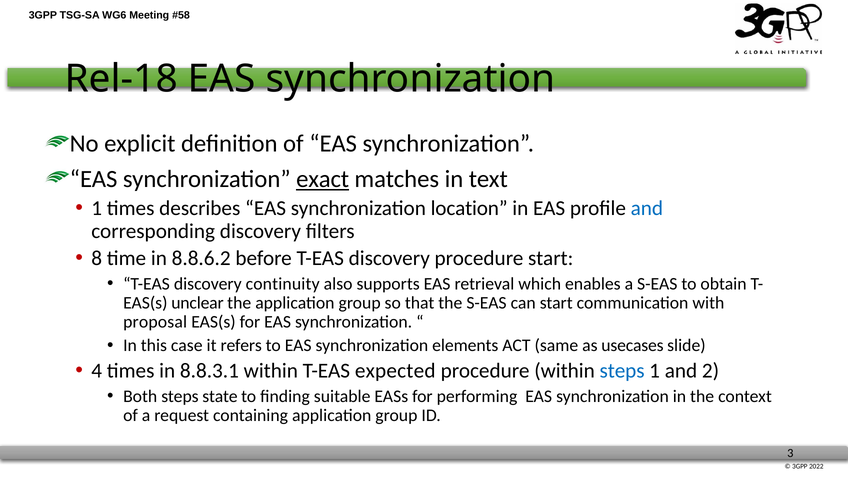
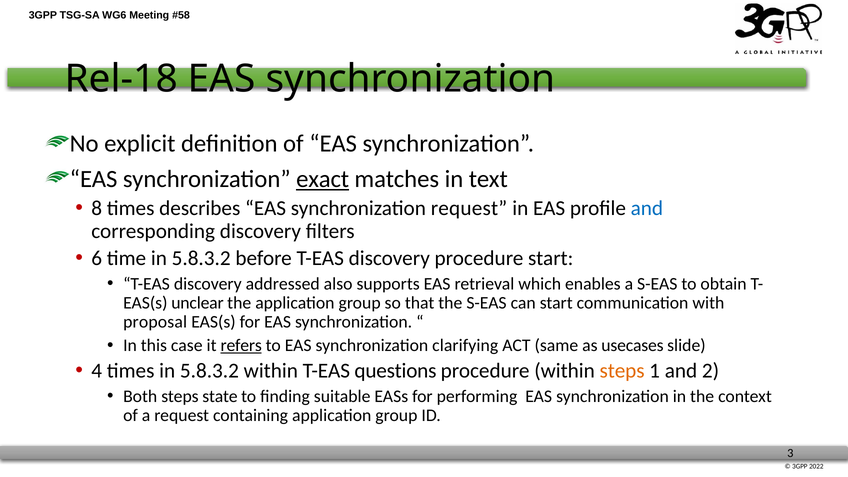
1 at (97, 208): 1 -> 8
synchronization location: location -> request
8: 8 -> 6
time in 8.8.6.2: 8.8.6.2 -> 5.8.3.2
continuity: continuity -> addressed
refers underline: none -> present
elements: elements -> clarifying
times in 8.8.3.1: 8.8.3.1 -> 5.8.3.2
expected: expected -> questions
steps at (622, 371) colour: blue -> orange
